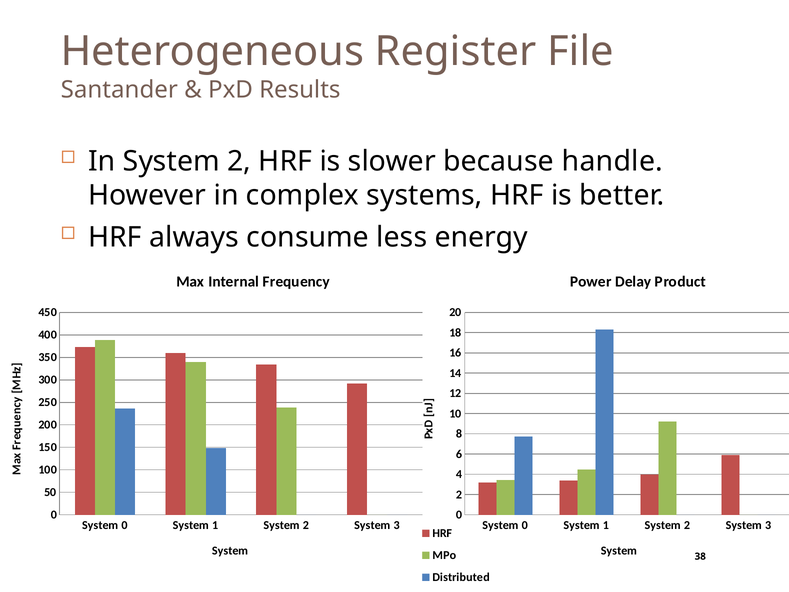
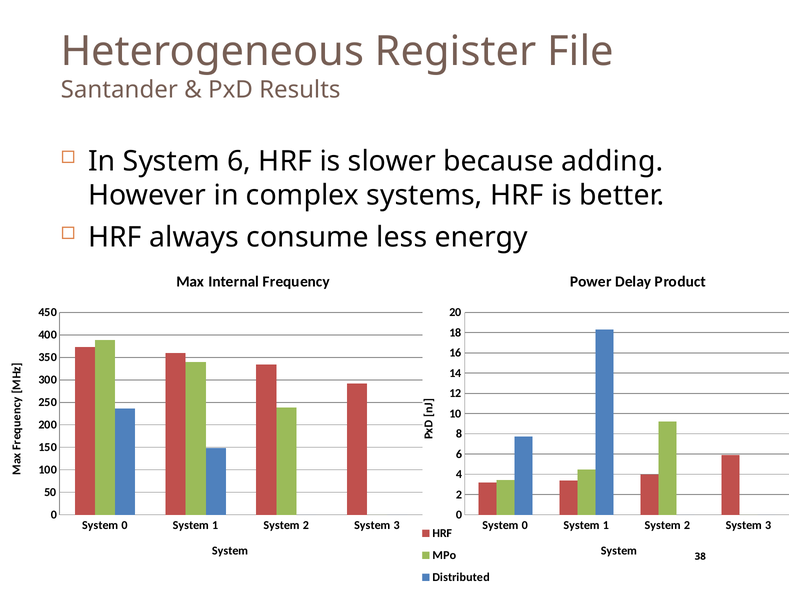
In System 2: 2 -> 6
handle: handle -> adding
